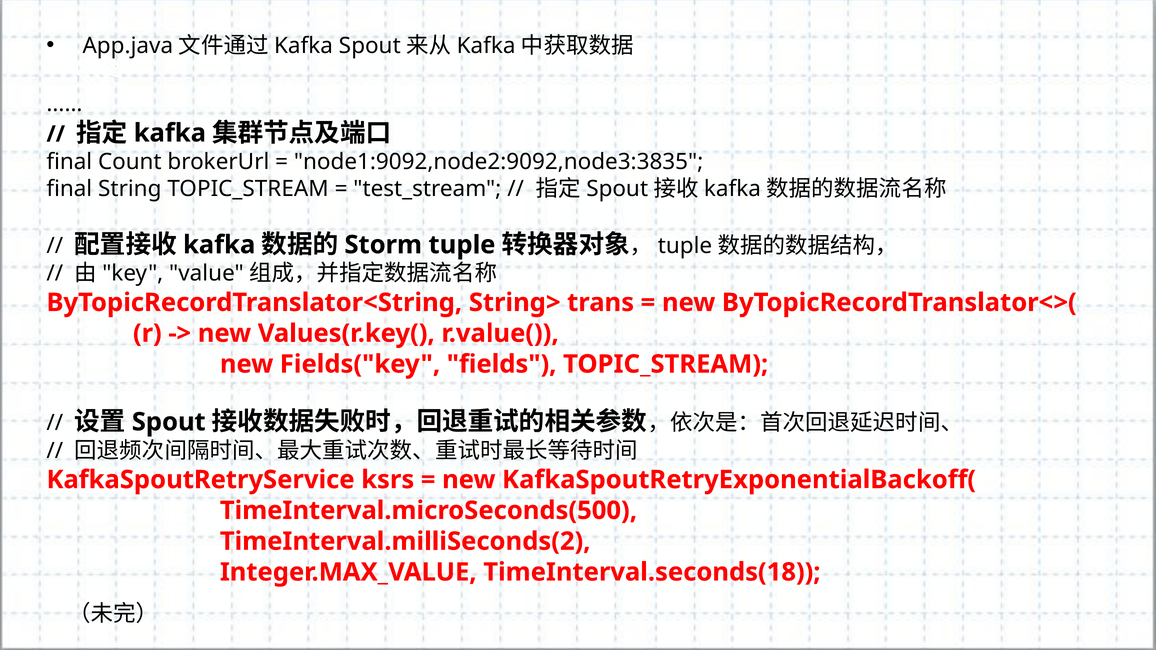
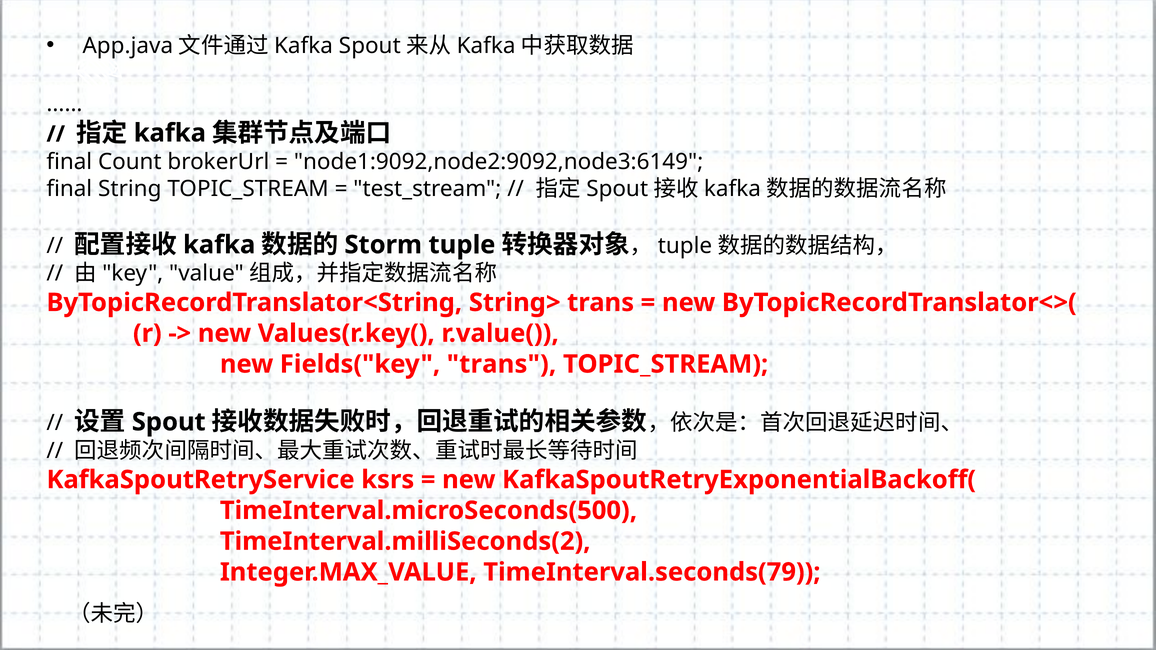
node1:9092,node2:9092,node3:3835: node1:9092,node2:9092,node3:3835 -> node1:9092,node2:9092,node3:6149
Fields("key fields: fields -> trans
TimeInterval.seconds(18: TimeInterval.seconds(18 -> TimeInterval.seconds(79
